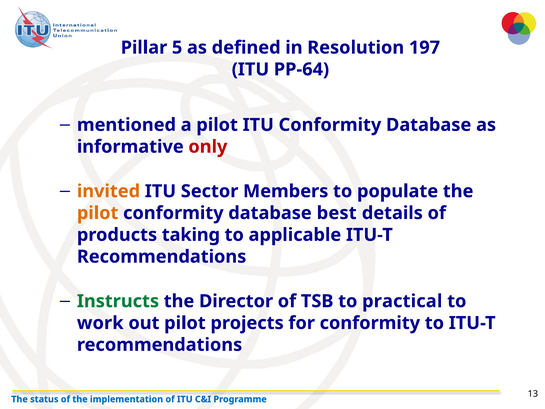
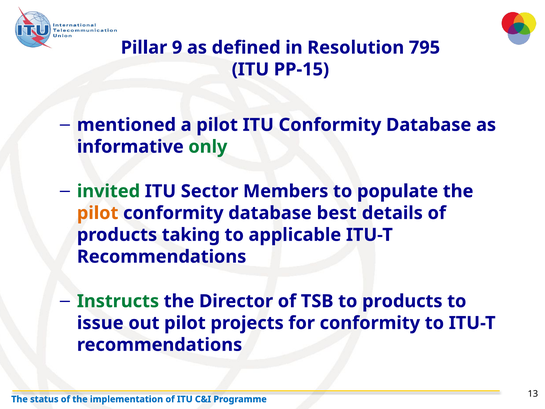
5: 5 -> 9
197: 197 -> 795
PP-64: PP-64 -> PP-15
only colour: red -> green
invited colour: orange -> green
to practical: practical -> products
work: work -> issue
